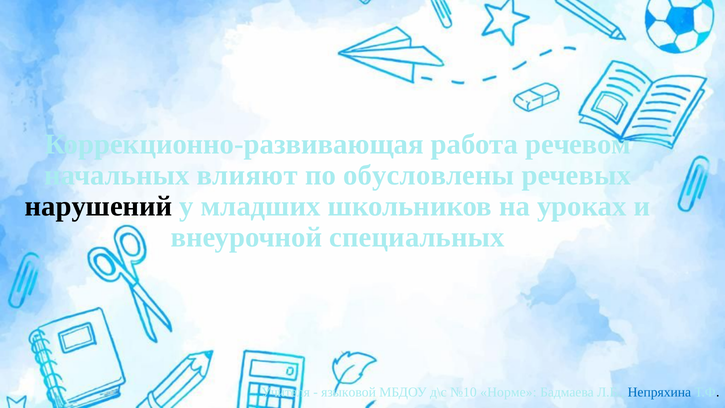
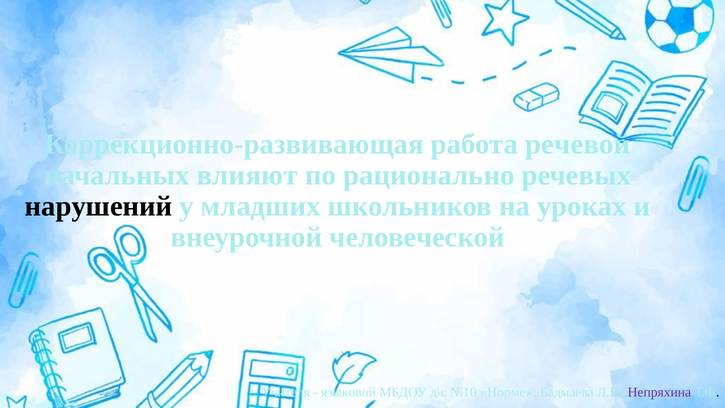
речевом: речевом -> речевой
обусловлены: обусловлены -> рационально
специальных: специальных -> человеческой
Непряхина colour: blue -> purple
